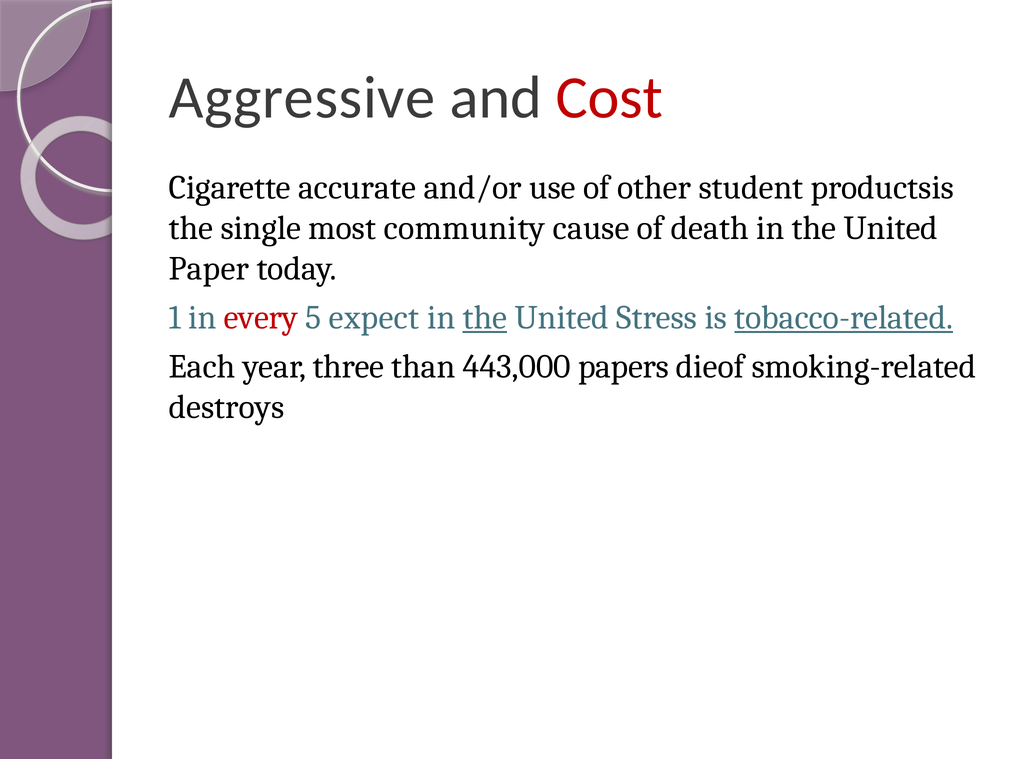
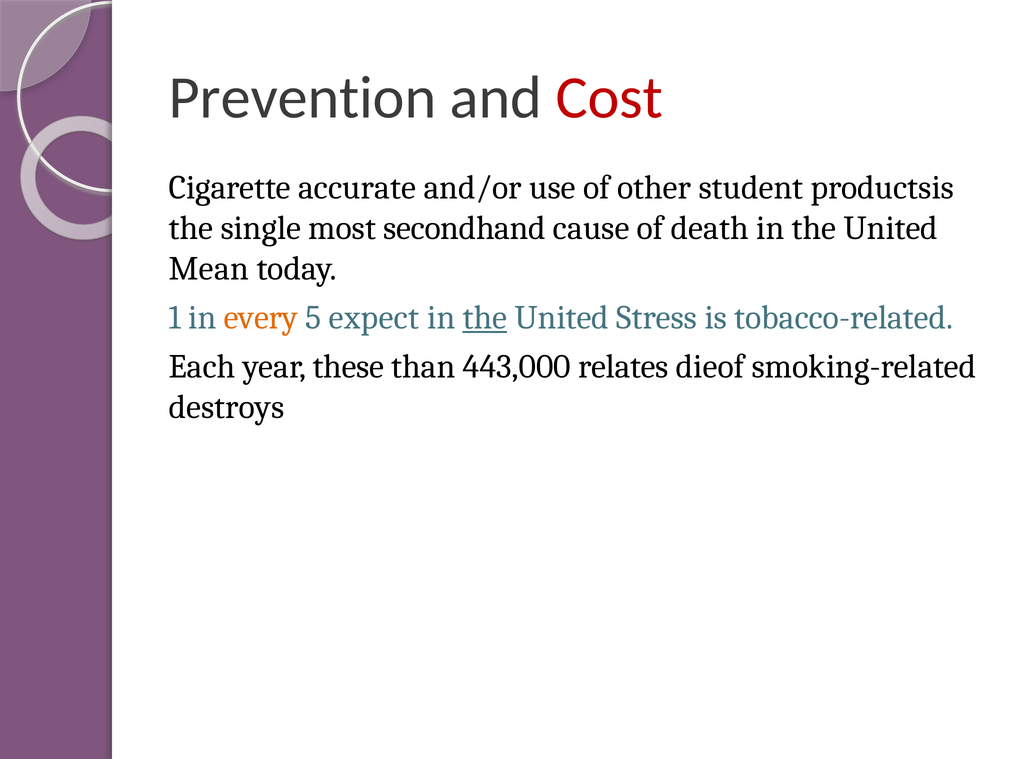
Aggressive: Aggressive -> Prevention
community: community -> secondhand
Paper: Paper -> Mean
every colour: red -> orange
tobacco-related underline: present -> none
three: three -> these
papers: papers -> relates
